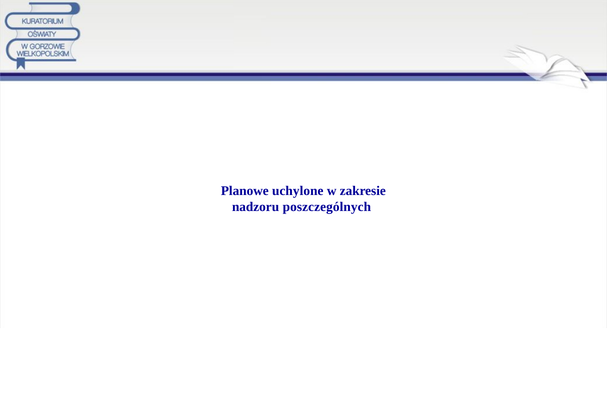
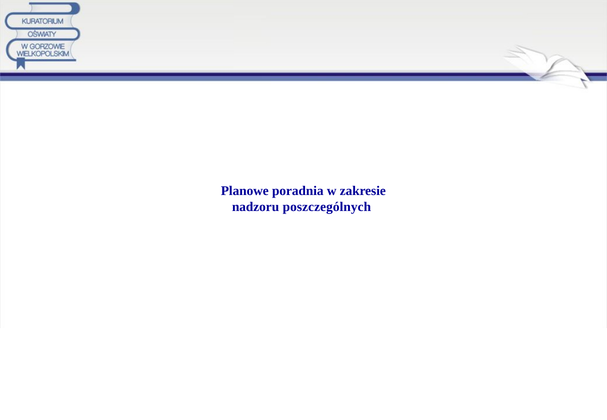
uchylone: uchylone -> poradnia
